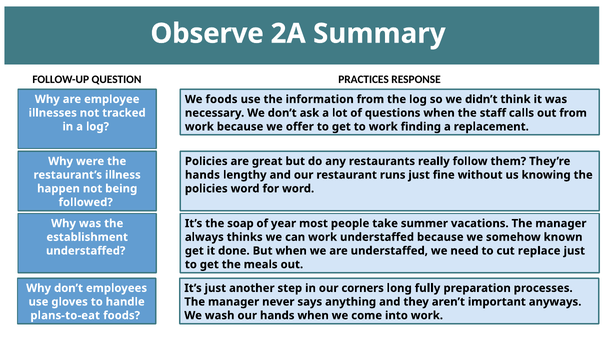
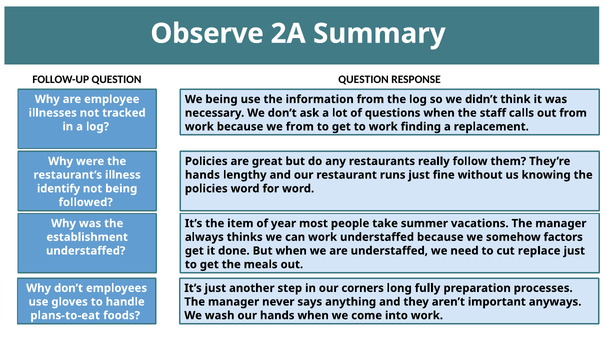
QUESTION PRACTICES: PRACTICES -> QUESTION
We foods: foods -> being
we offer: offer -> from
happen: happen -> identify
soap: soap -> item
known: known -> factors
